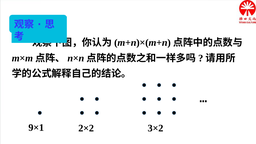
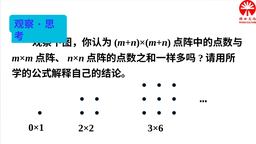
9×1: 9×1 -> 0×1
3×2: 3×2 -> 3×6
